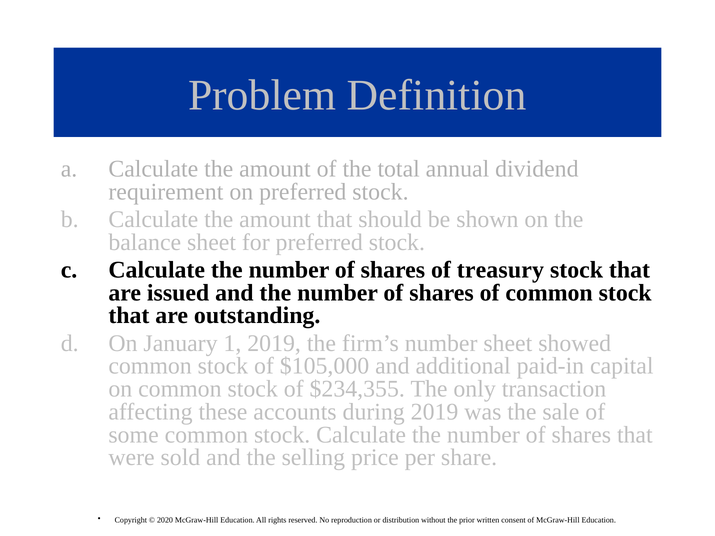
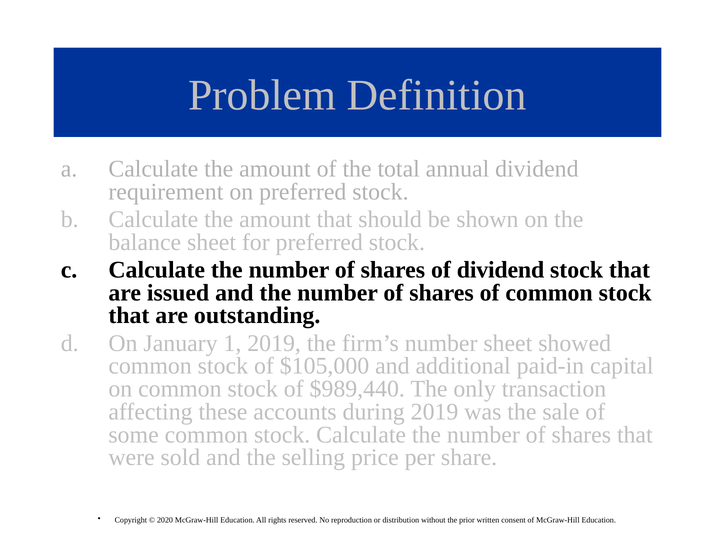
of treasury: treasury -> dividend
$234,355: $234,355 -> $989,440
